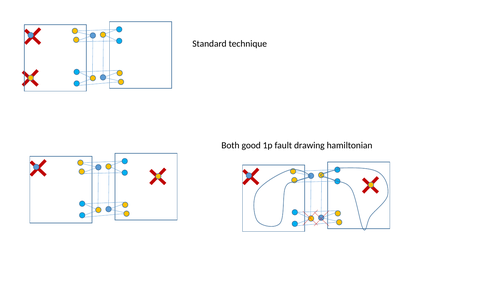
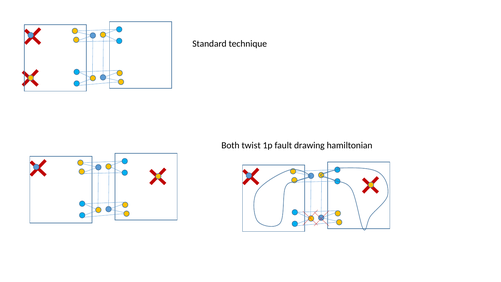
good: good -> twist
